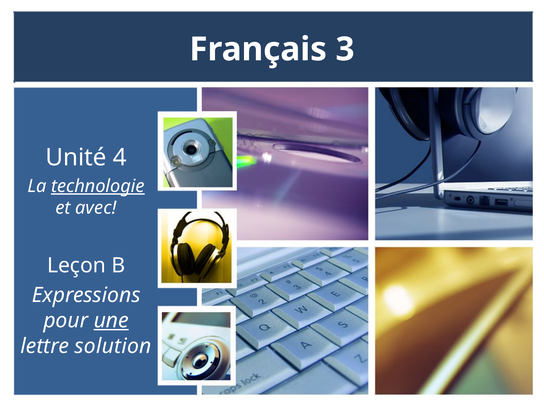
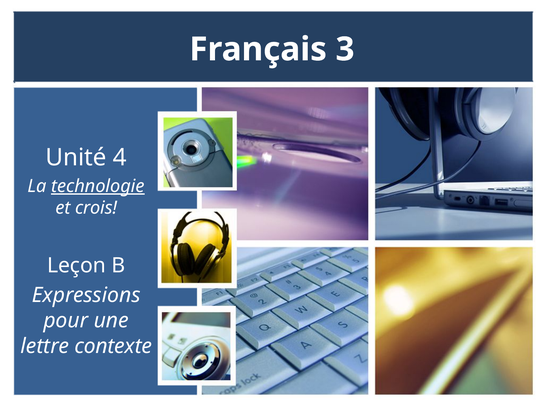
avec: avec -> crois
une underline: present -> none
solution: solution -> contexte
